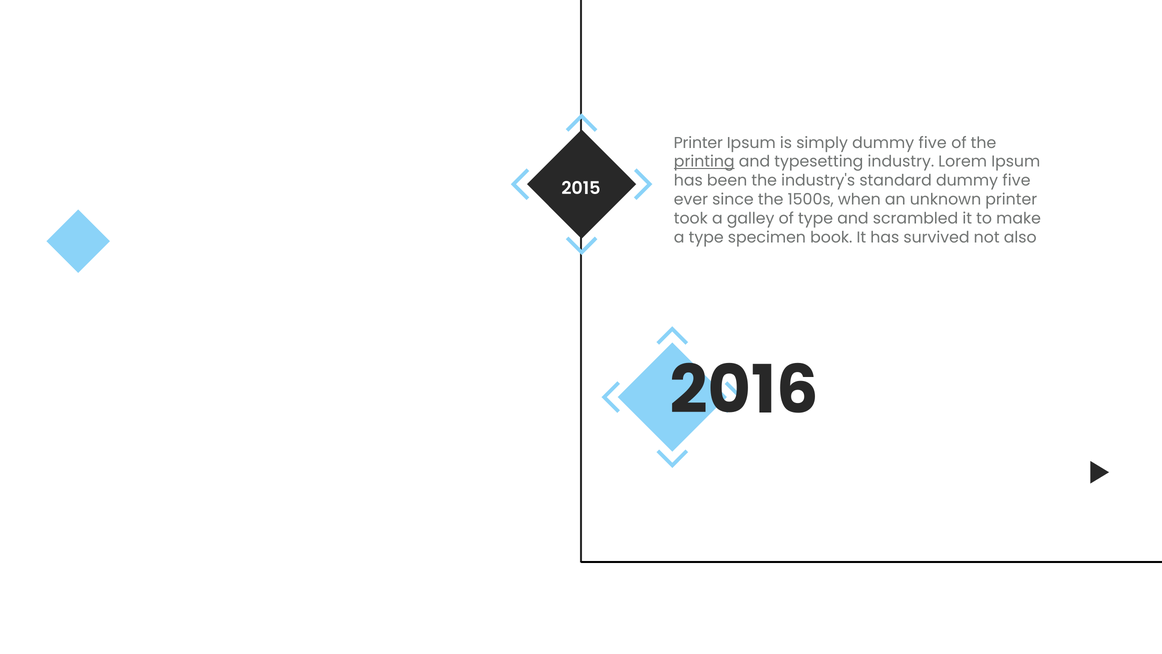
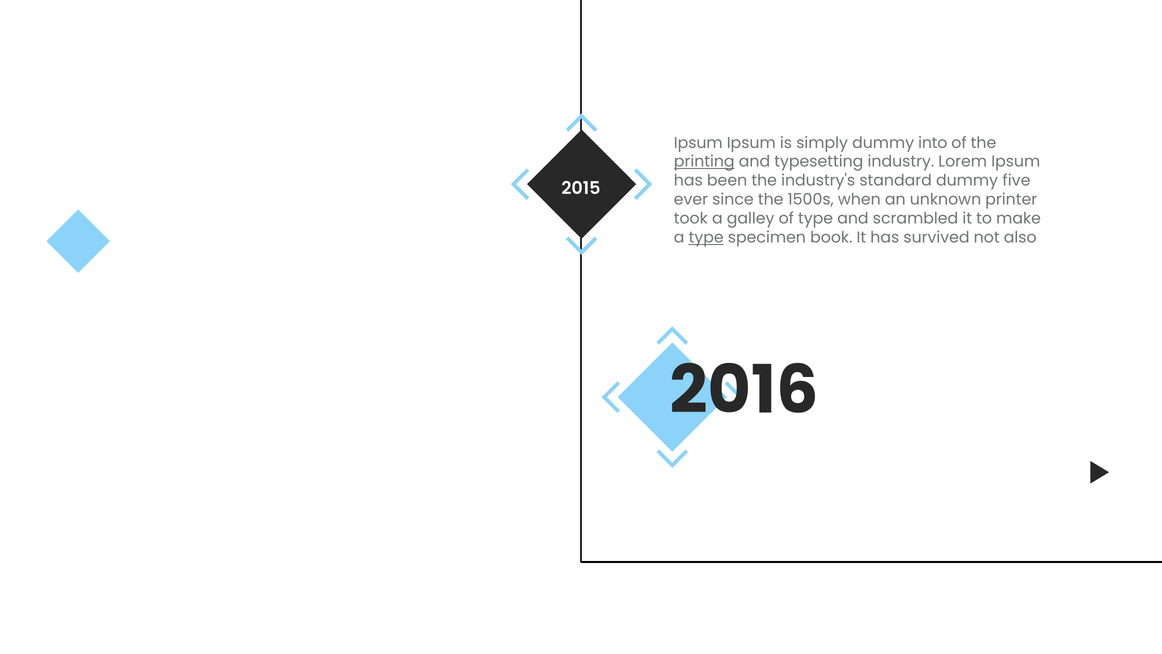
Printer at (698, 143): Printer -> Ipsum
simply dummy five: five -> into
type at (706, 237) underline: none -> present
